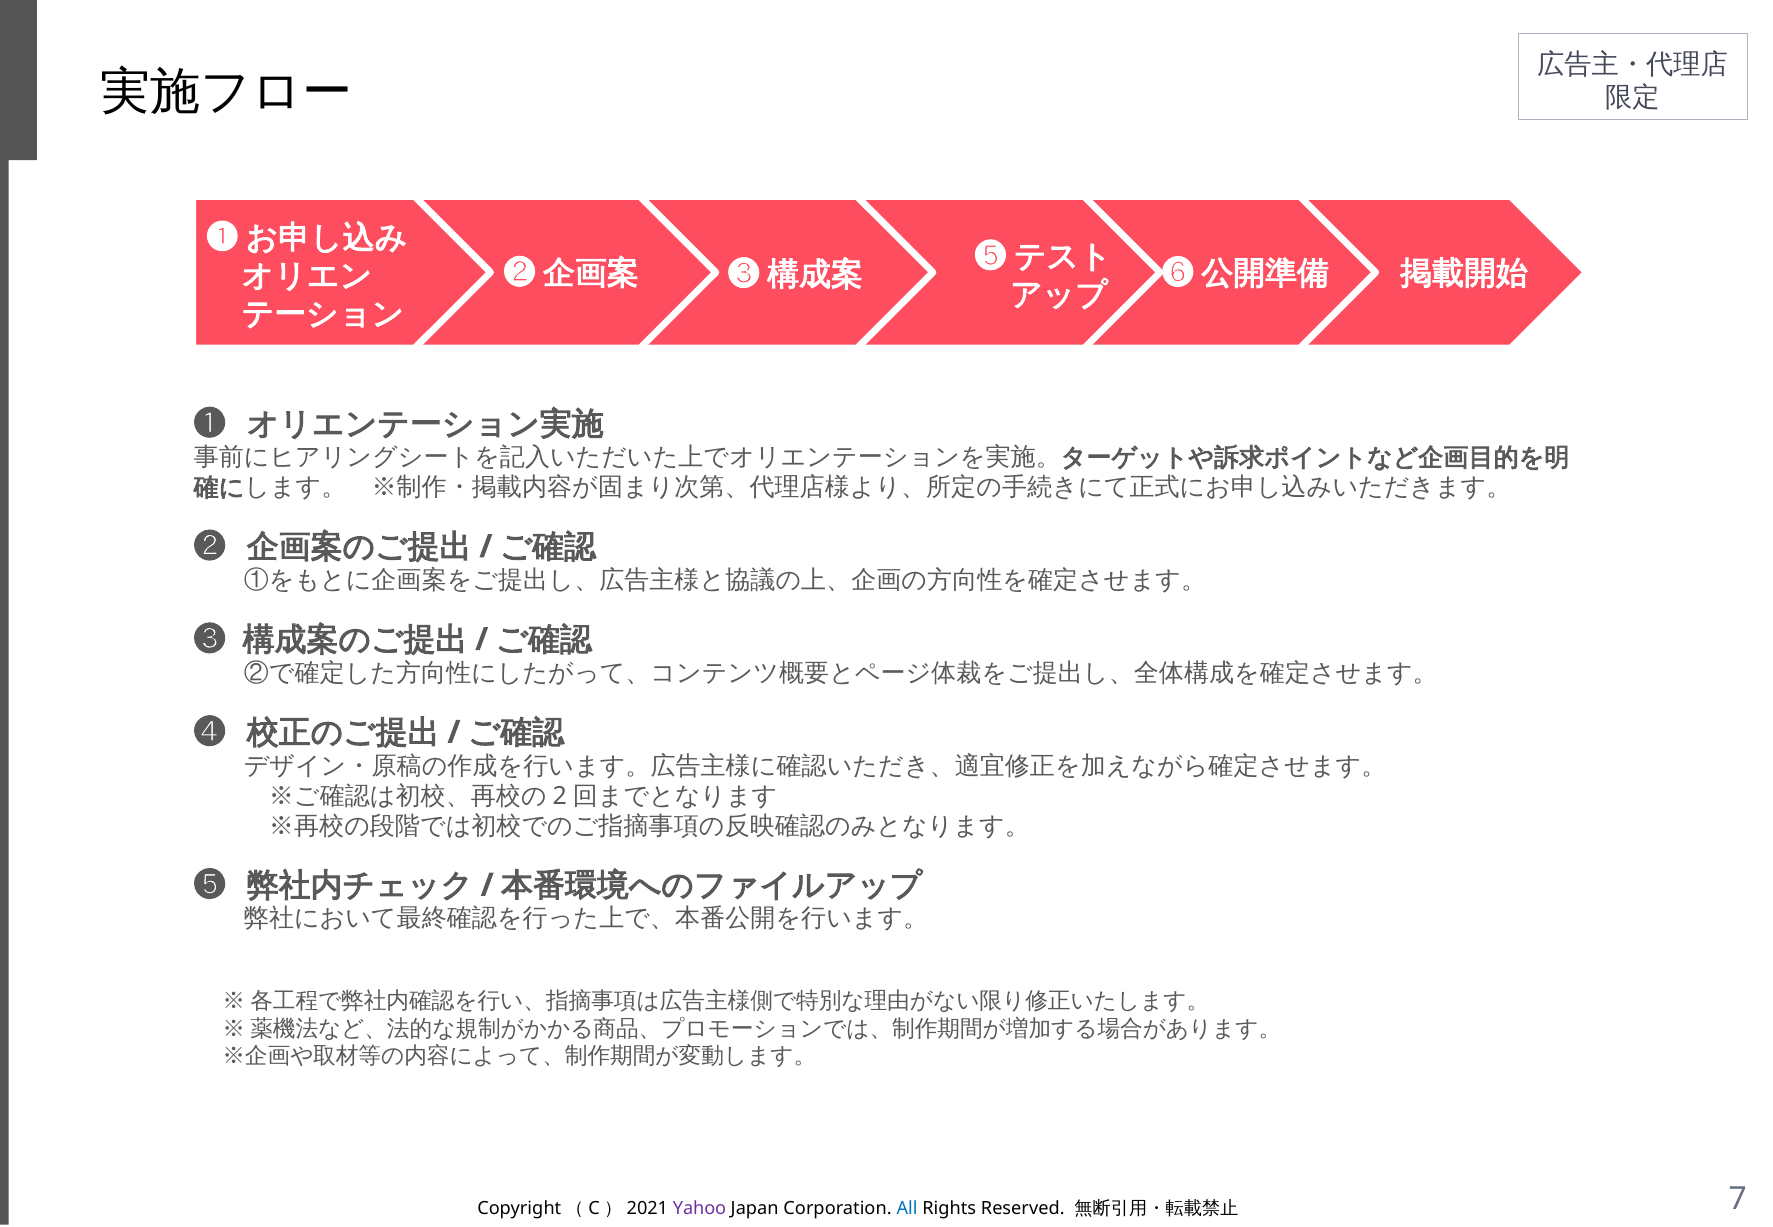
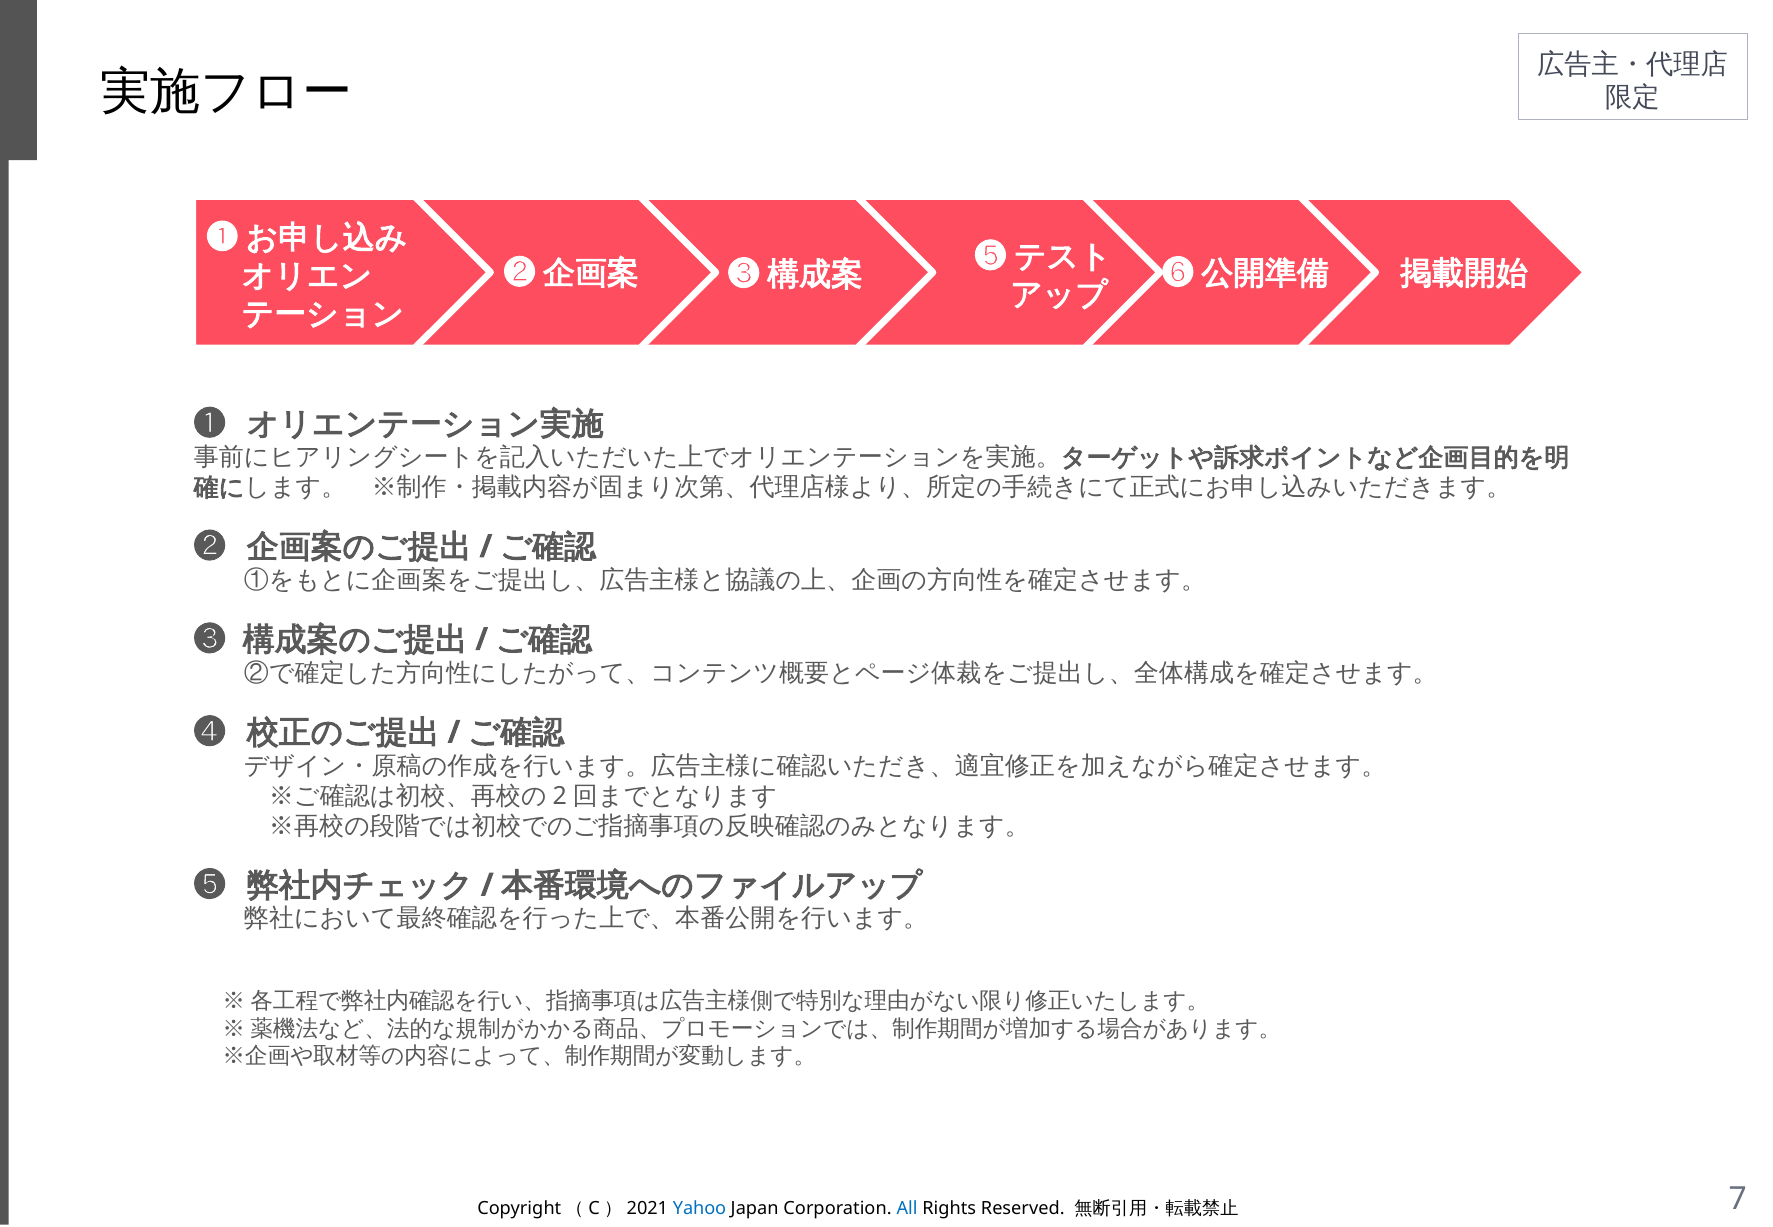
Yahoo colour: purple -> blue
